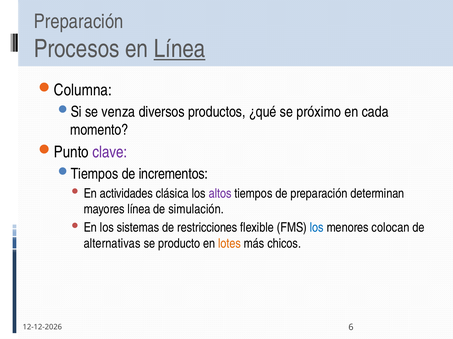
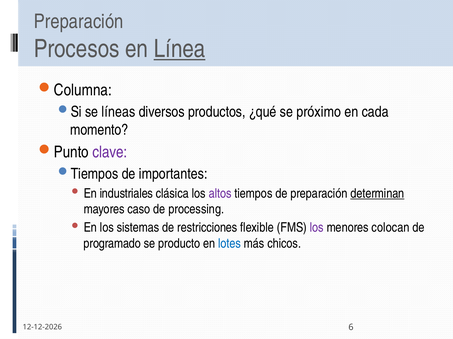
venza: venza -> líneas
incrementos: incrementos -> importantes
actividades: actividades -> industriales
determinan underline: none -> present
mayores línea: línea -> caso
simulación: simulación -> processing
los at (317, 228) colour: blue -> purple
alternativas: alternativas -> programado
lotes colour: orange -> blue
